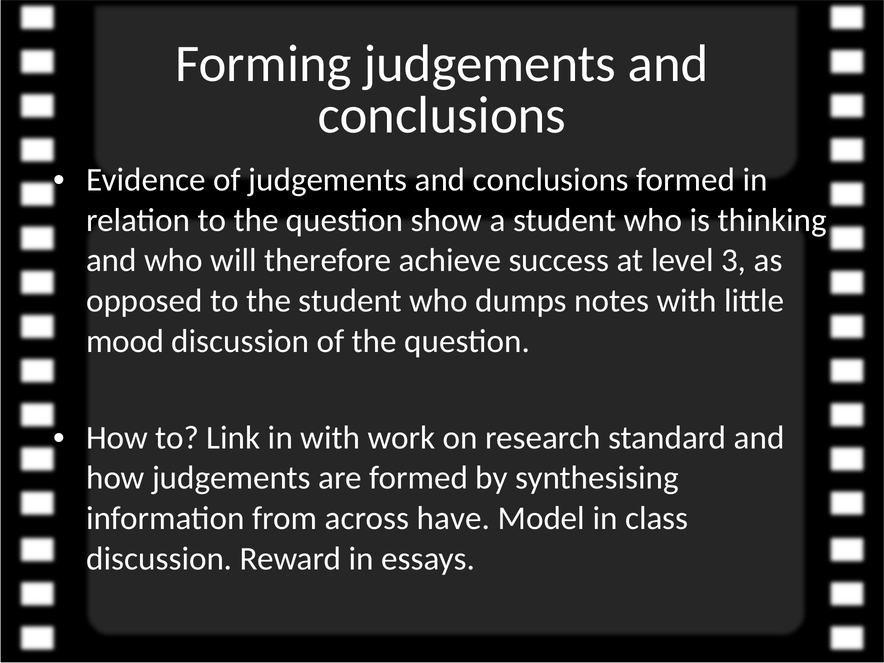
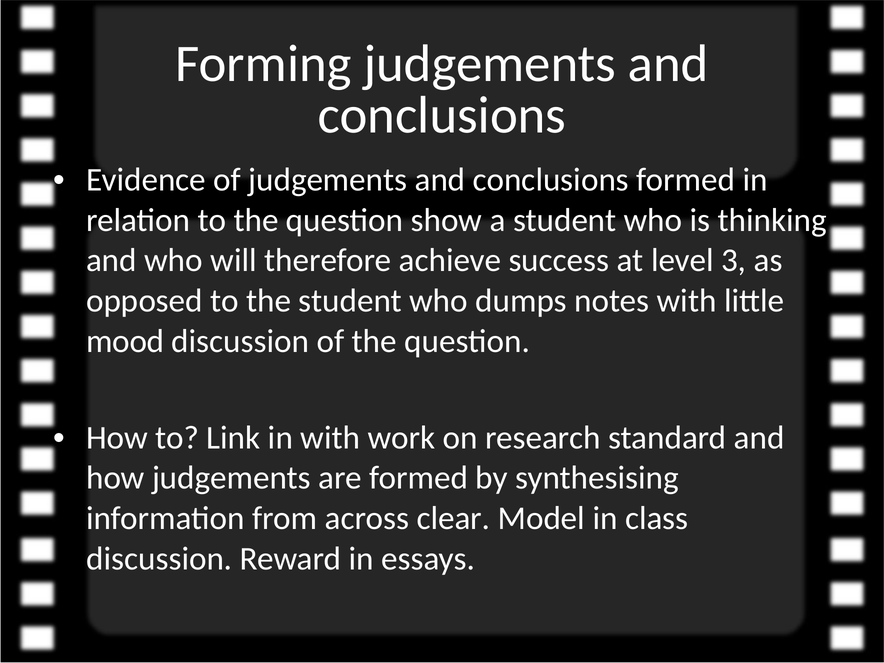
have: have -> clear
